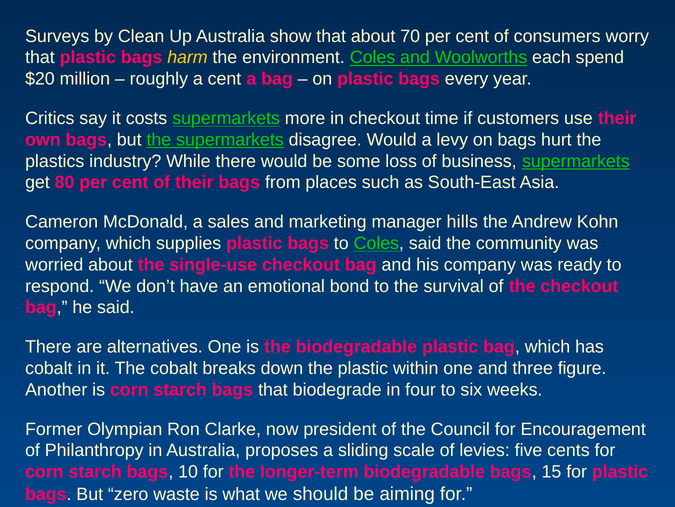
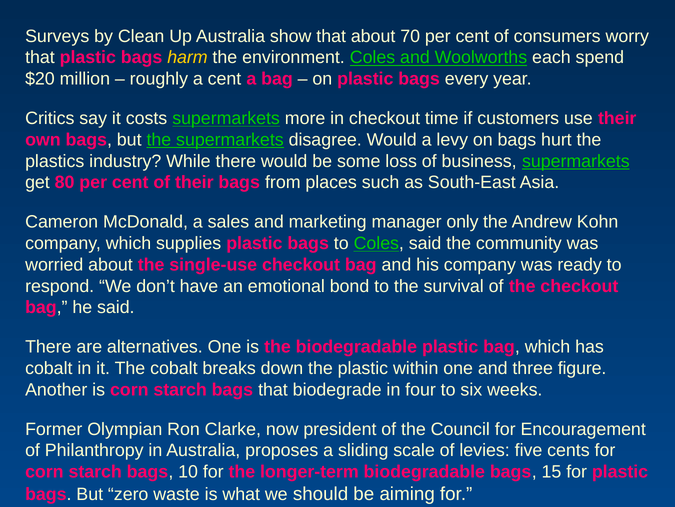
hills: hills -> only
